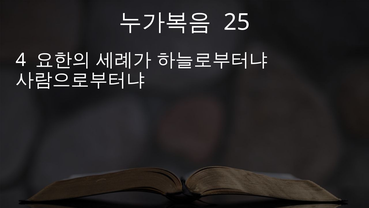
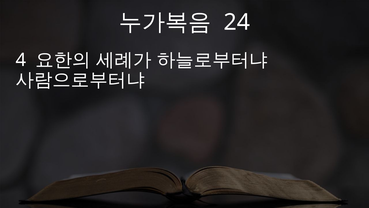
25: 25 -> 24
